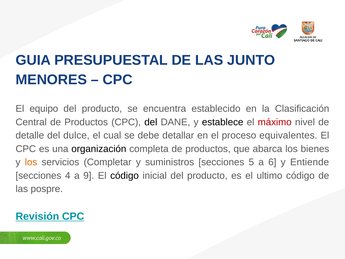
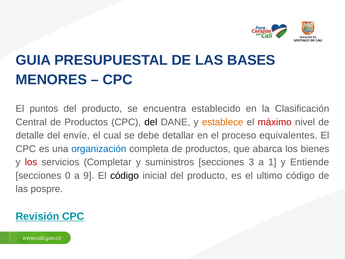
JUNTO: JUNTO -> BASES
equipo: equipo -> puntos
establece colour: black -> orange
dulce: dulce -> envíe
organización colour: black -> blue
los at (31, 162) colour: orange -> red
5: 5 -> 3
6: 6 -> 1
4: 4 -> 0
